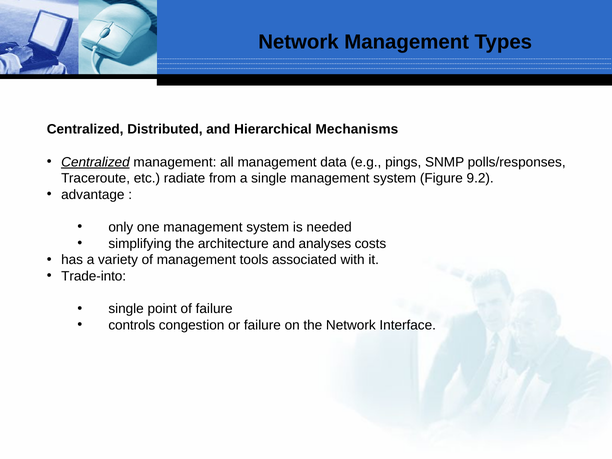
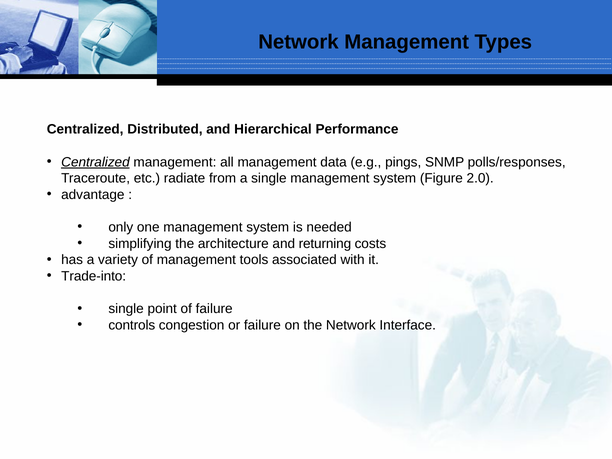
Mechanisms: Mechanisms -> Performance
9.2: 9.2 -> 2.0
analyses: analyses -> returning
